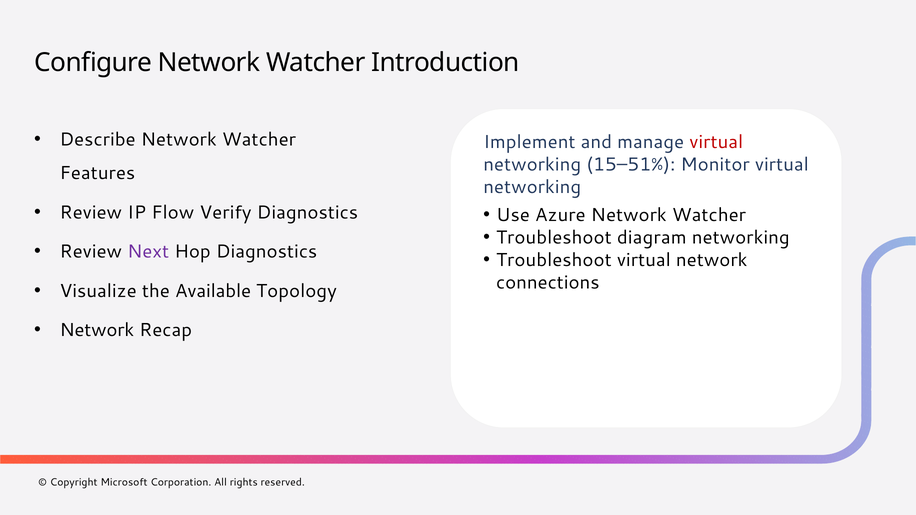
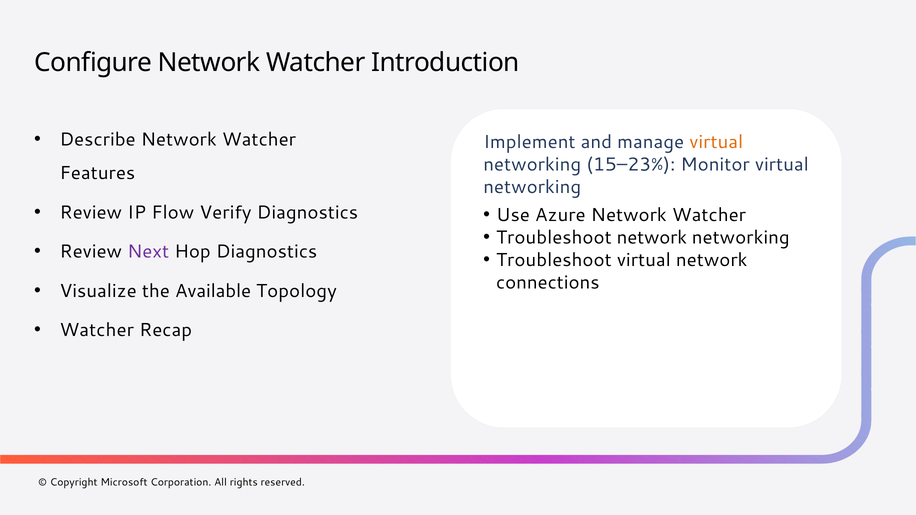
virtual at (716, 142) colour: red -> orange
15–51%: 15–51% -> 15–23%
Troubleshoot diagram: diagram -> network
Network at (97, 330): Network -> Watcher
